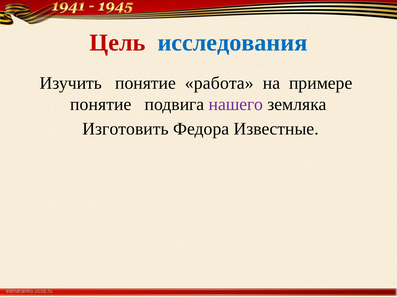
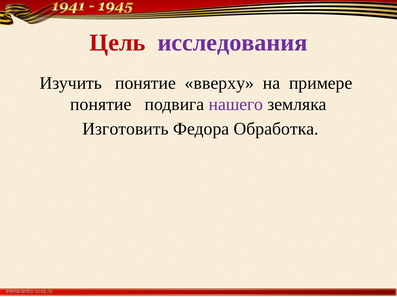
исследования colour: blue -> purple
работа: работа -> вверху
Известные: Известные -> Обработка
